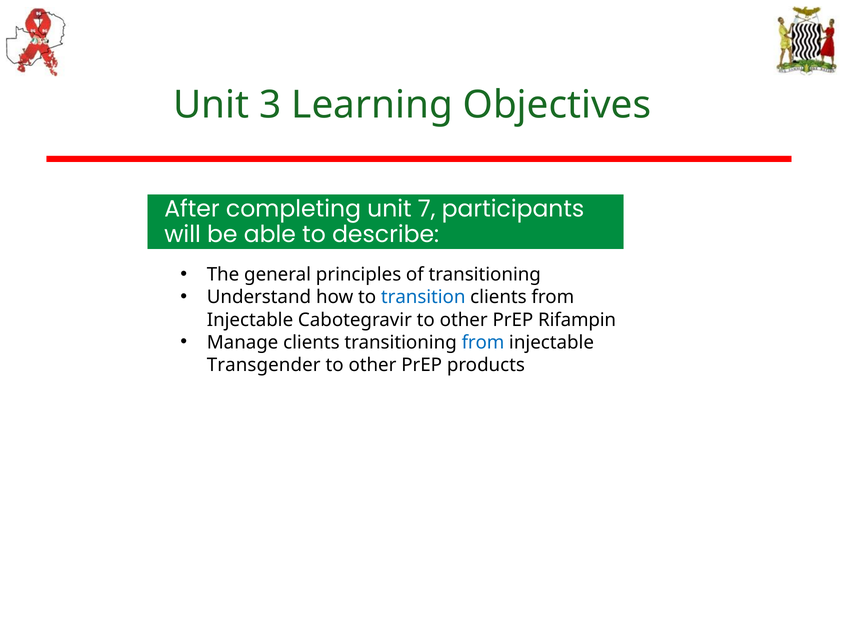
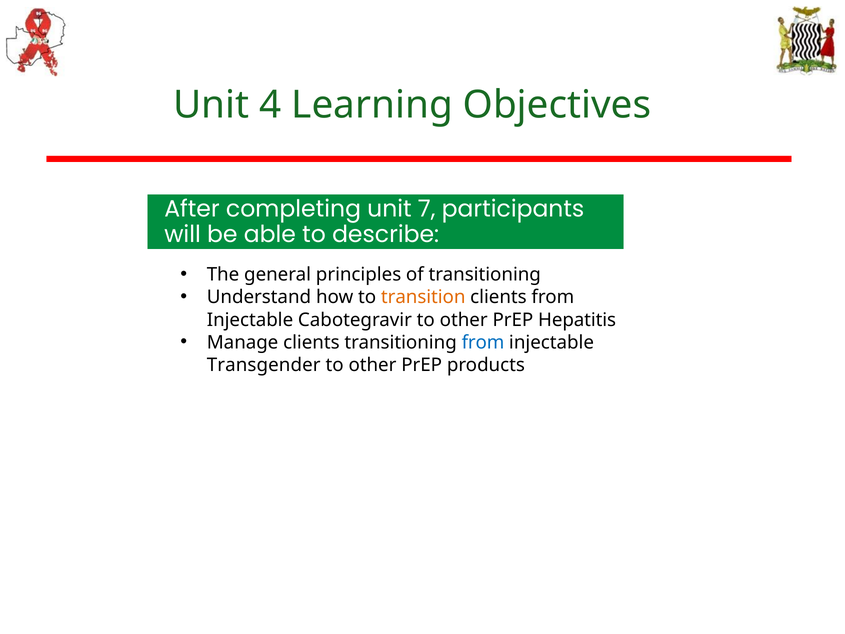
3: 3 -> 4
transition colour: blue -> orange
Rifampin: Rifampin -> Hepatitis
